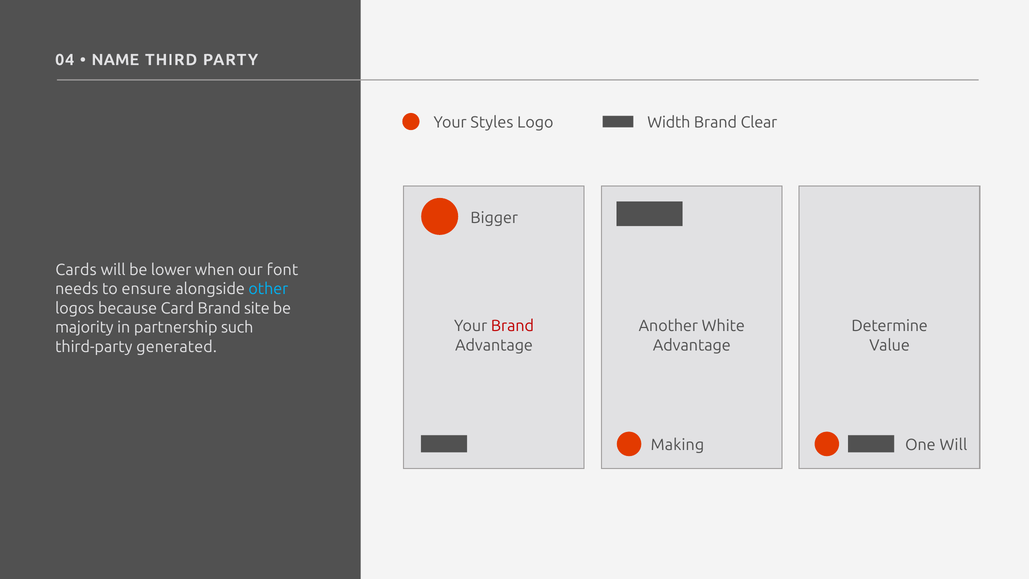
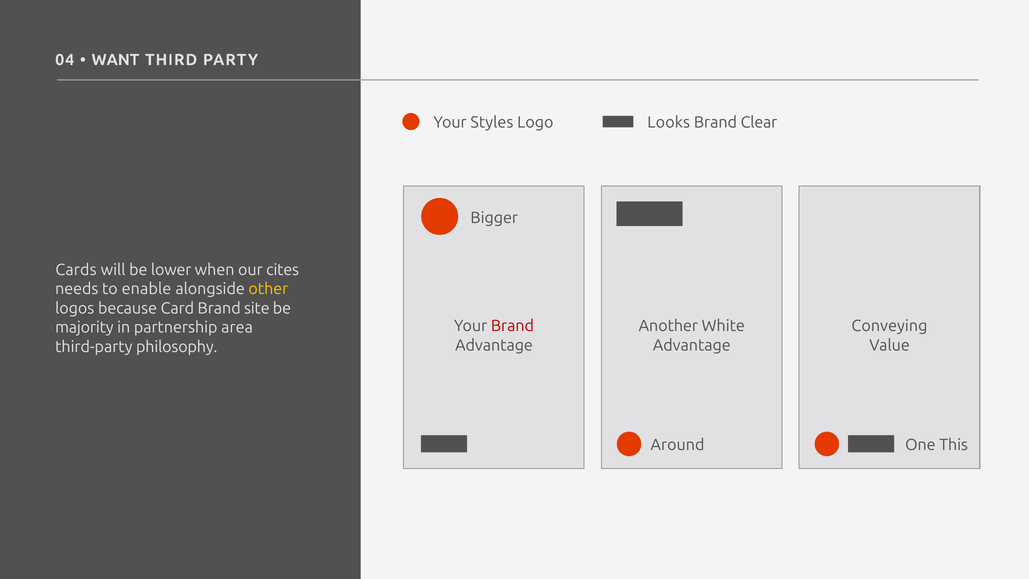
NAME: NAME -> WANT
Width: Width -> Looks
font: font -> cites
ensure: ensure -> enable
other colour: light blue -> yellow
Determine: Determine -> Conveying
such: such -> area
generated: generated -> philosophy
Making: Making -> Around
One Will: Will -> This
